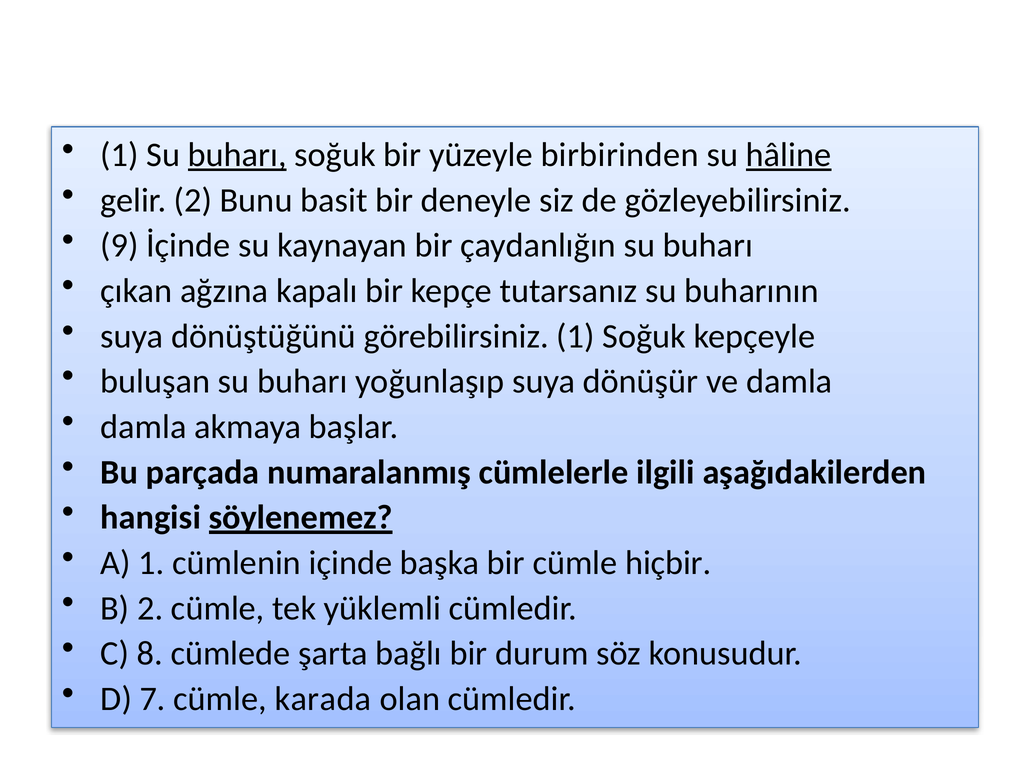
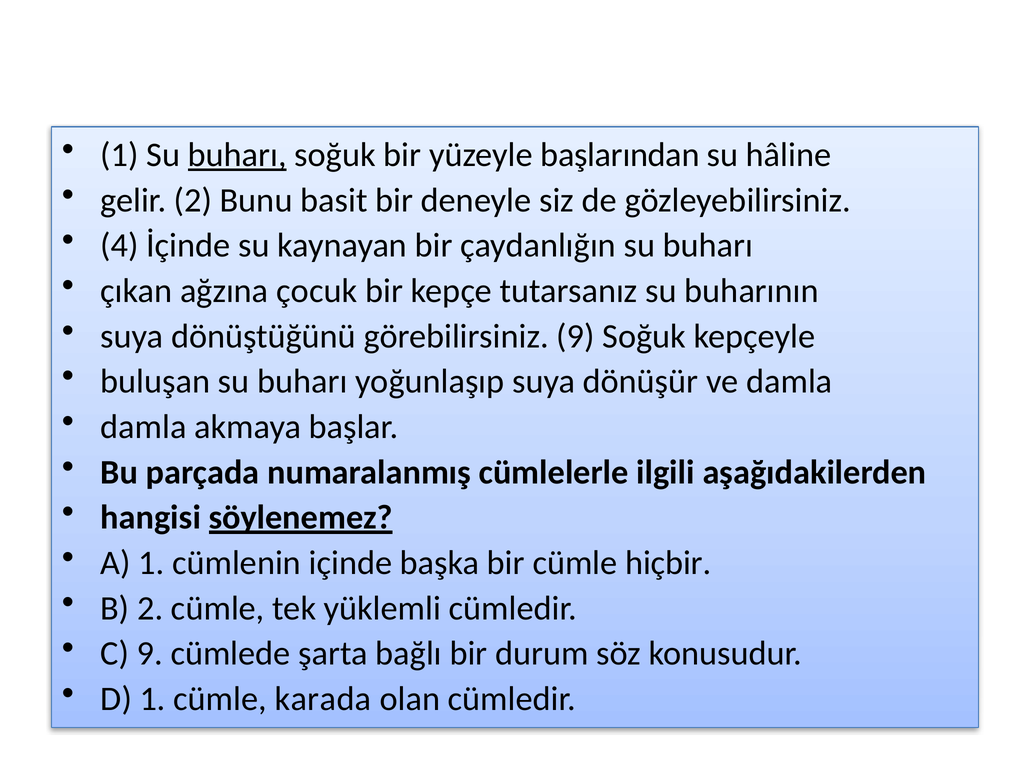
birbirinden: birbirinden -> başlarından
hâline underline: present -> none
9: 9 -> 4
kapalı: kapalı -> çocuk
görebilirsiniz 1: 1 -> 9
C 8: 8 -> 9
D 7: 7 -> 1
